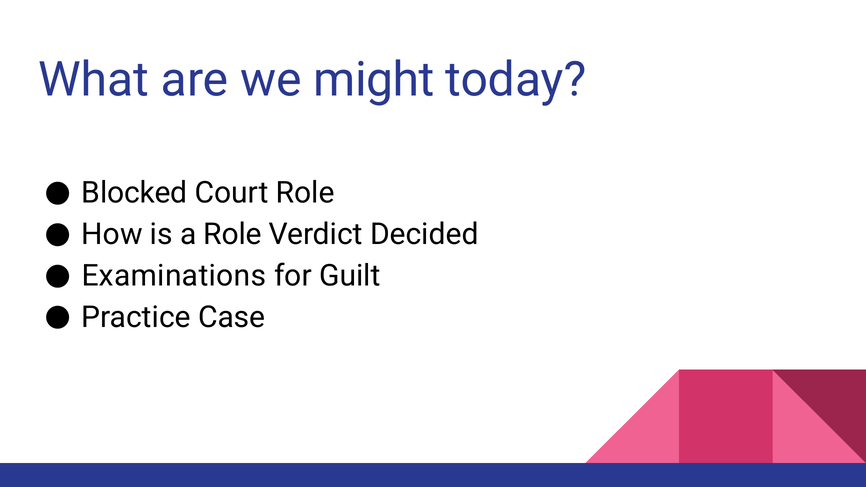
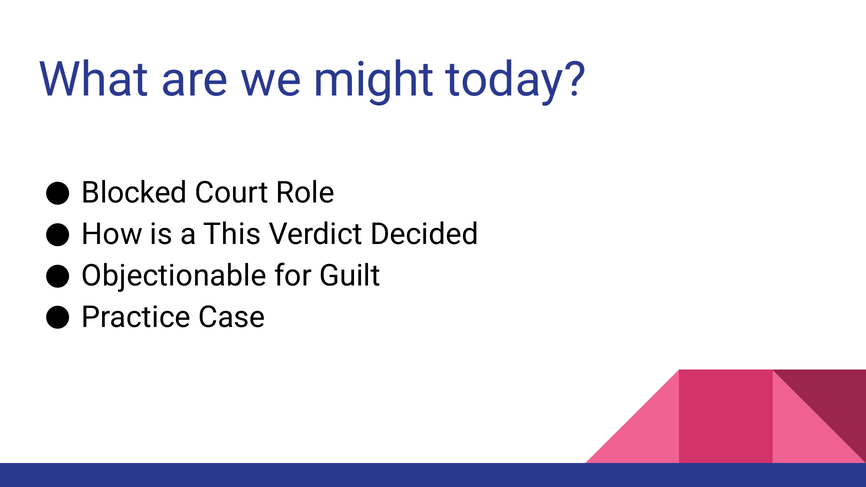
a Role: Role -> This
Examinations: Examinations -> Objectionable
